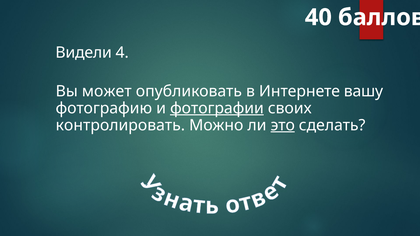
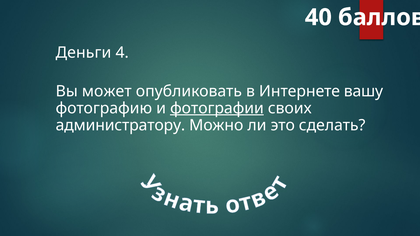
Видели: Видели -> Деньги
контролировать: контролировать -> администратору
это underline: present -> none
